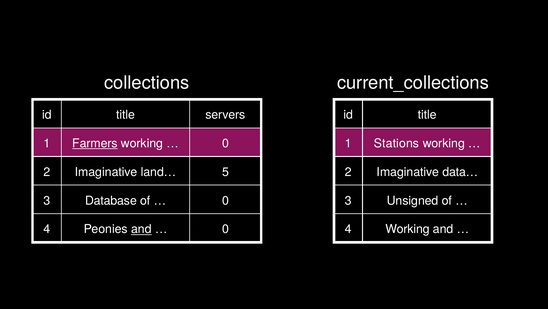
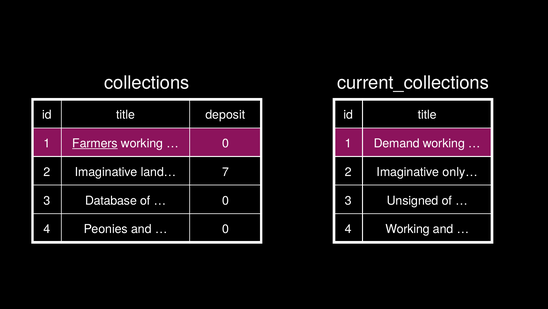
servers: servers -> deposit
Stations: Stations -> Demand
5: 5 -> 7
data…: data… -> only…
and at (141, 229) underline: present -> none
